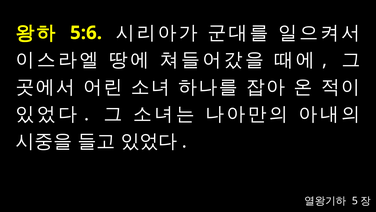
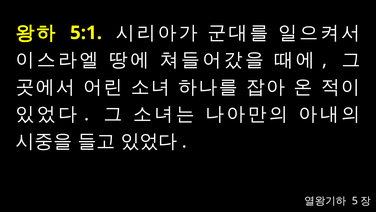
5:6: 5:6 -> 5:1
